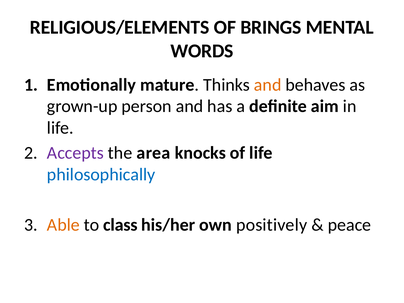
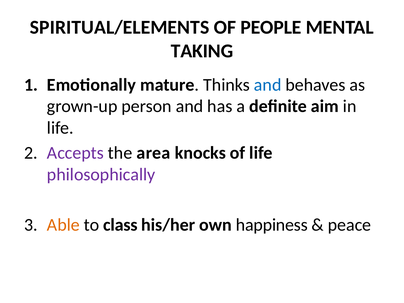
RELIGIOUS/ELEMENTS: RELIGIOUS/ELEMENTS -> SPIRITUAL/ELEMENTS
BRINGS: BRINGS -> PEOPLE
WORDS: WORDS -> TAKING
and at (268, 85) colour: orange -> blue
philosophically colour: blue -> purple
positively: positively -> happiness
